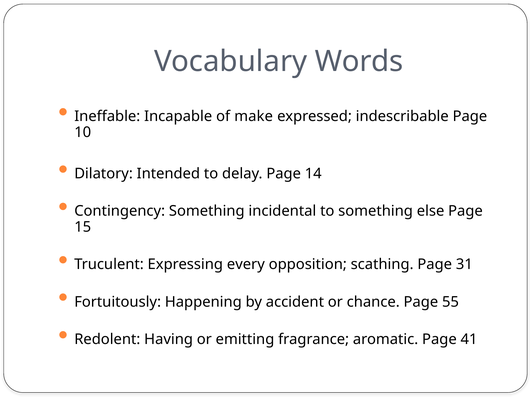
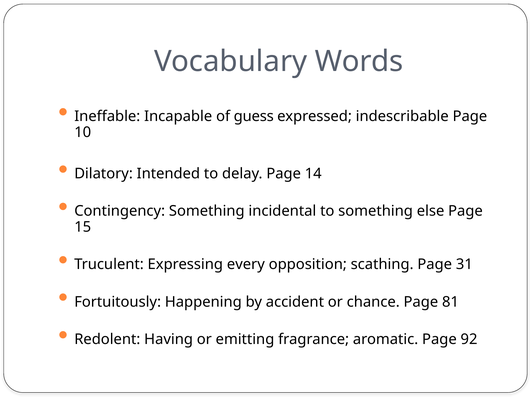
make: make -> guess
55: 55 -> 81
41: 41 -> 92
